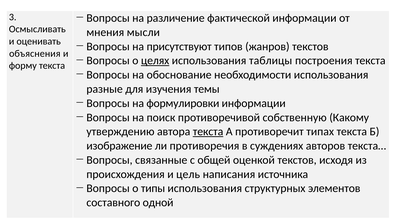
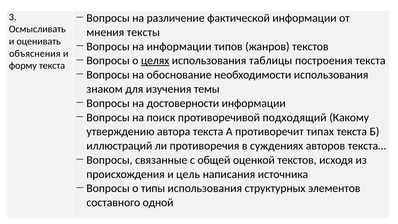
мысли: мысли -> тексты
на присутствуют: присутствуют -> информации
разные: разные -> знаком
формулировки: формулировки -> достоверности
собственную: собственную -> подходящий
текста at (208, 132) underline: present -> none
изображение: изображение -> иллюстраций
